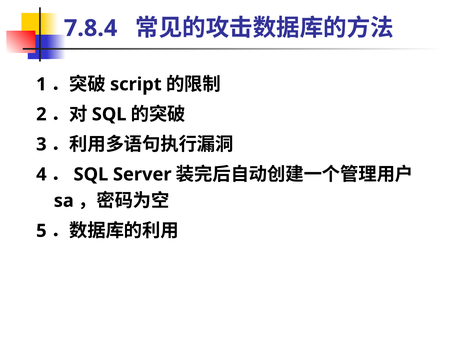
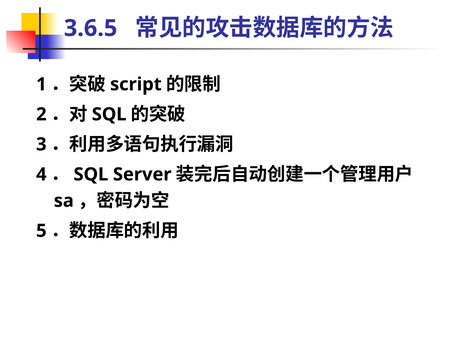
7.8.4: 7.8.4 -> 3.6.5
